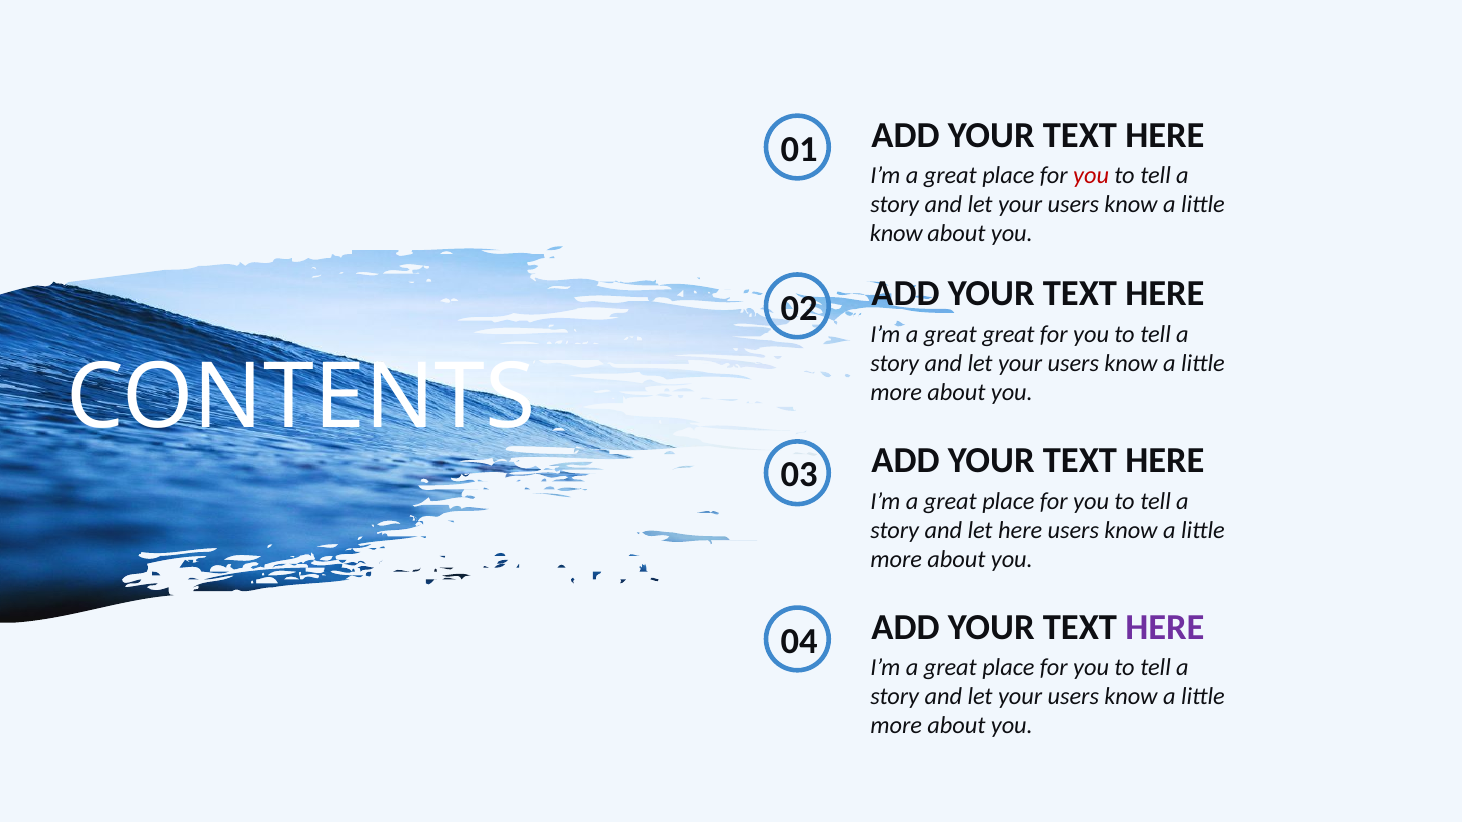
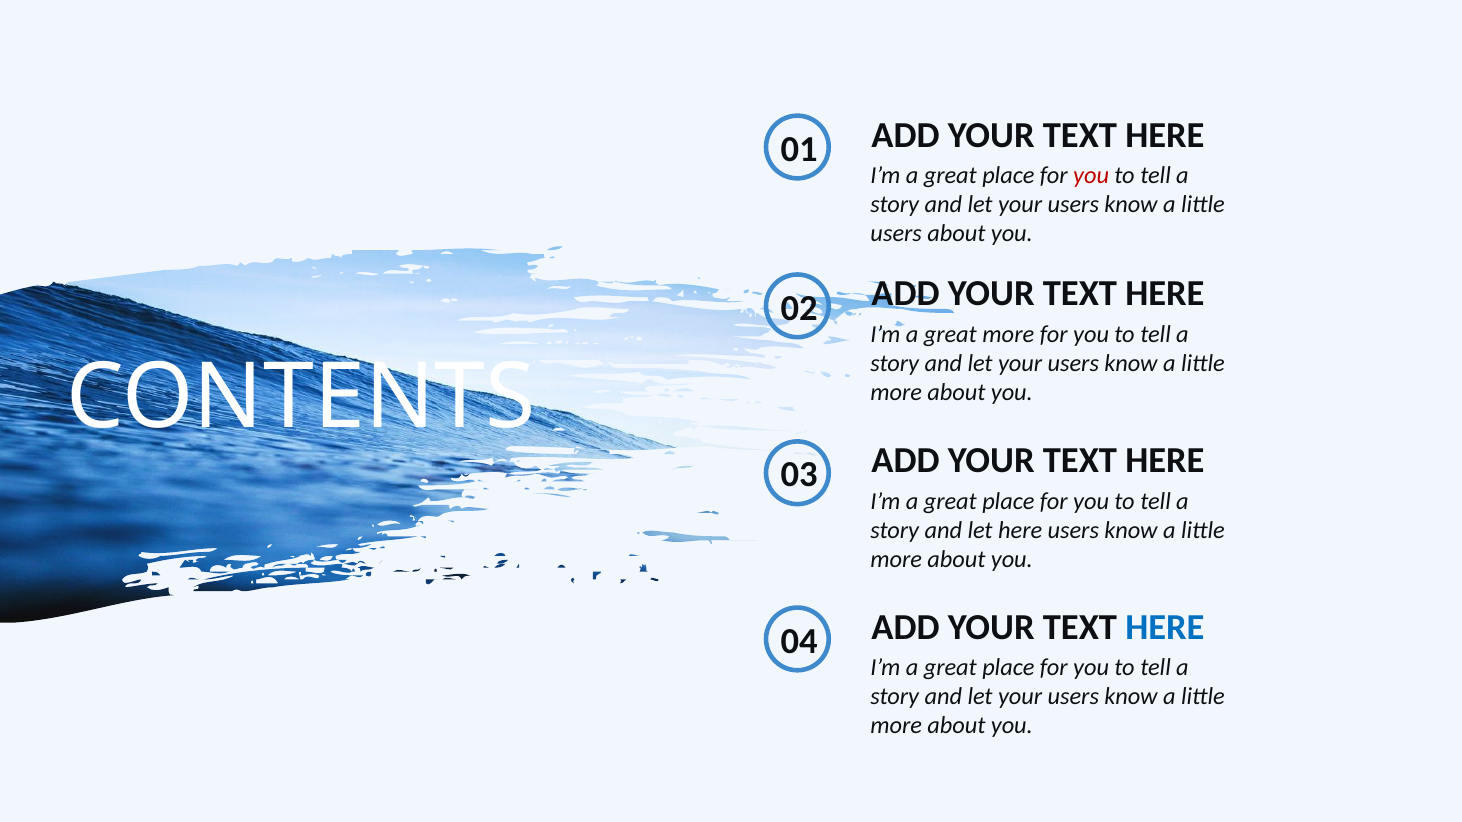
know at (896, 234): know -> users
great great: great -> more
HERE at (1165, 627) colour: purple -> blue
